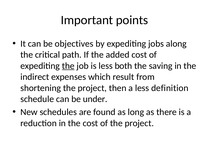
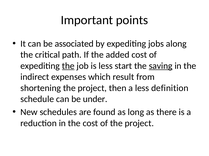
objectives: objectives -> associated
both: both -> start
saving underline: none -> present
